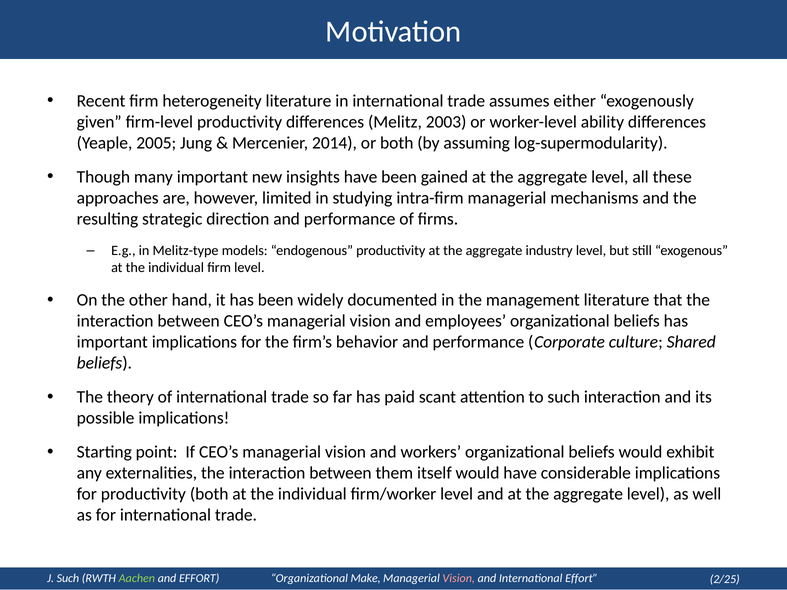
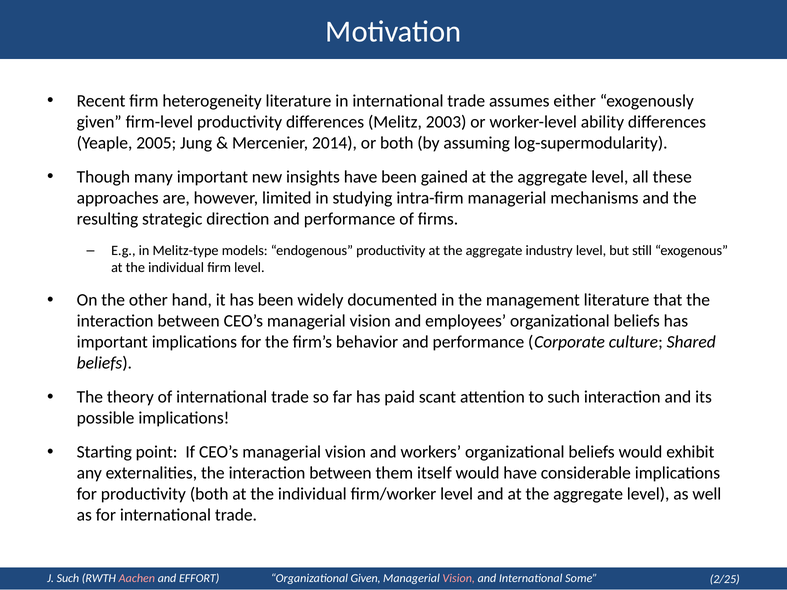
Aachen colour: light green -> pink
Organizational Make: Make -> Given
International Effort: Effort -> Some
